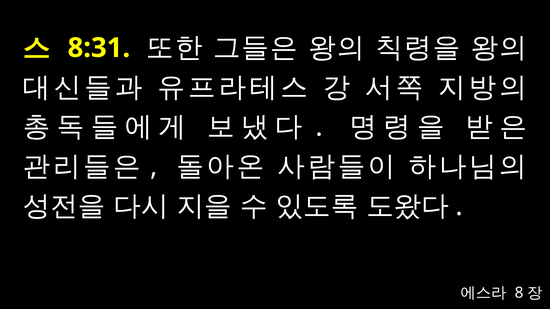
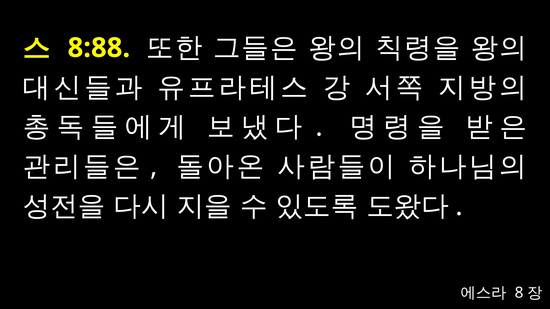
8:31: 8:31 -> 8:88
